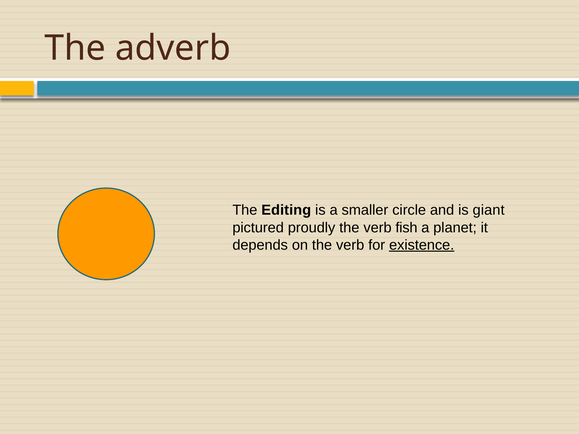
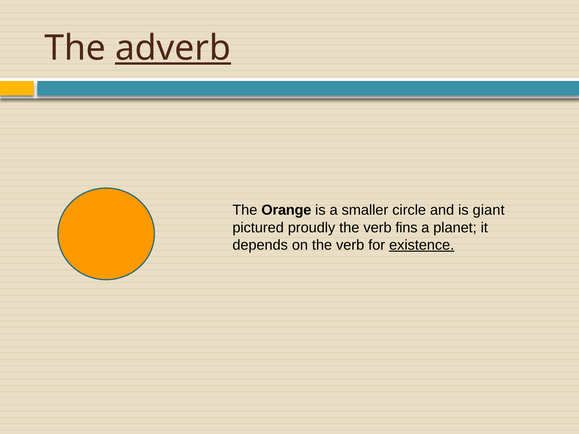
adverb underline: none -> present
Editing: Editing -> Orange
fish: fish -> fins
